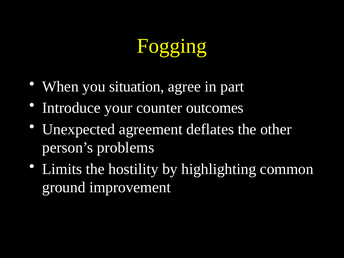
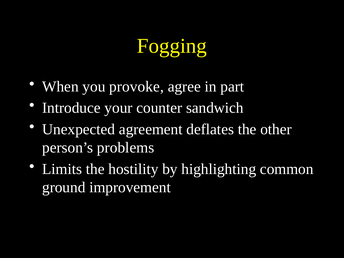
situation: situation -> provoke
outcomes: outcomes -> sandwich
